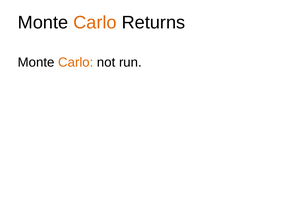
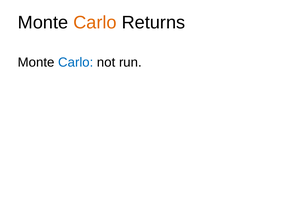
Carlo at (76, 62) colour: orange -> blue
